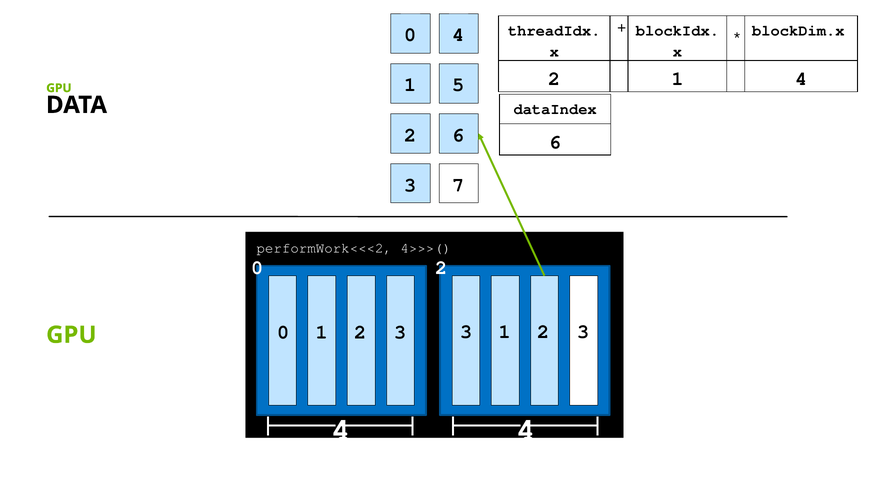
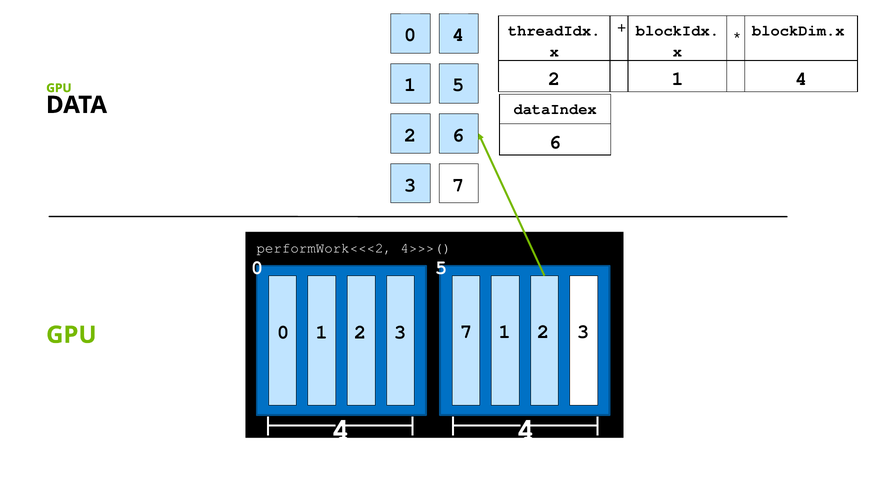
0 2: 2 -> 5
3 3: 3 -> 7
